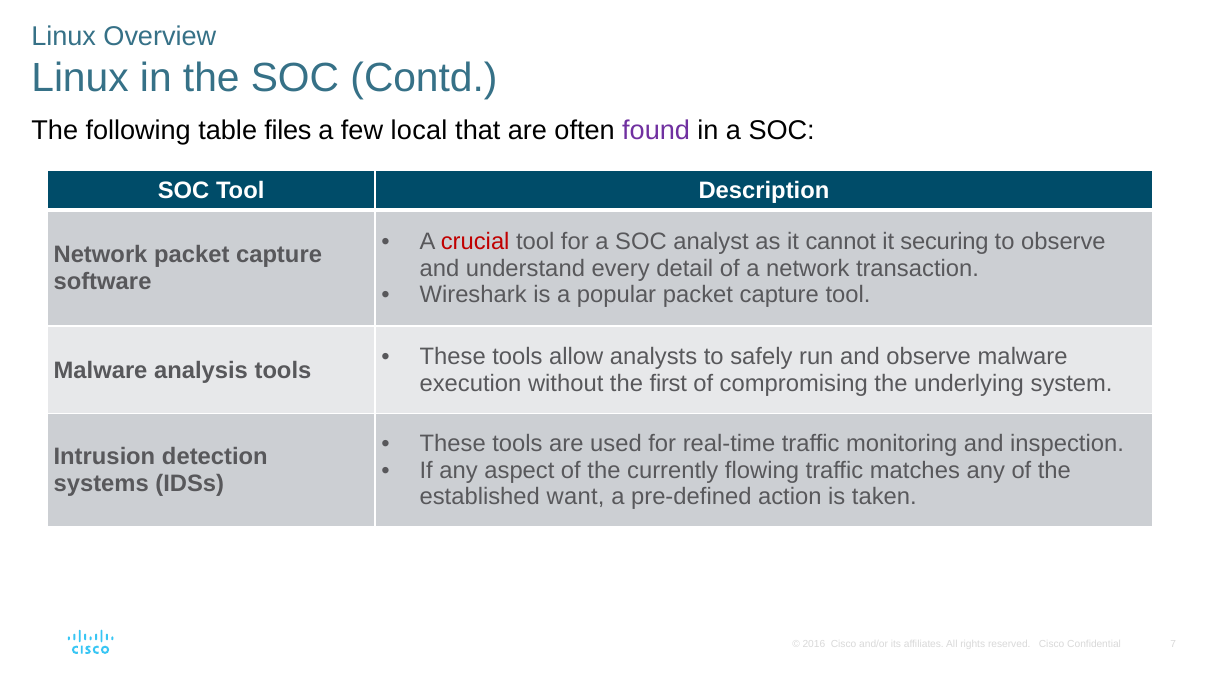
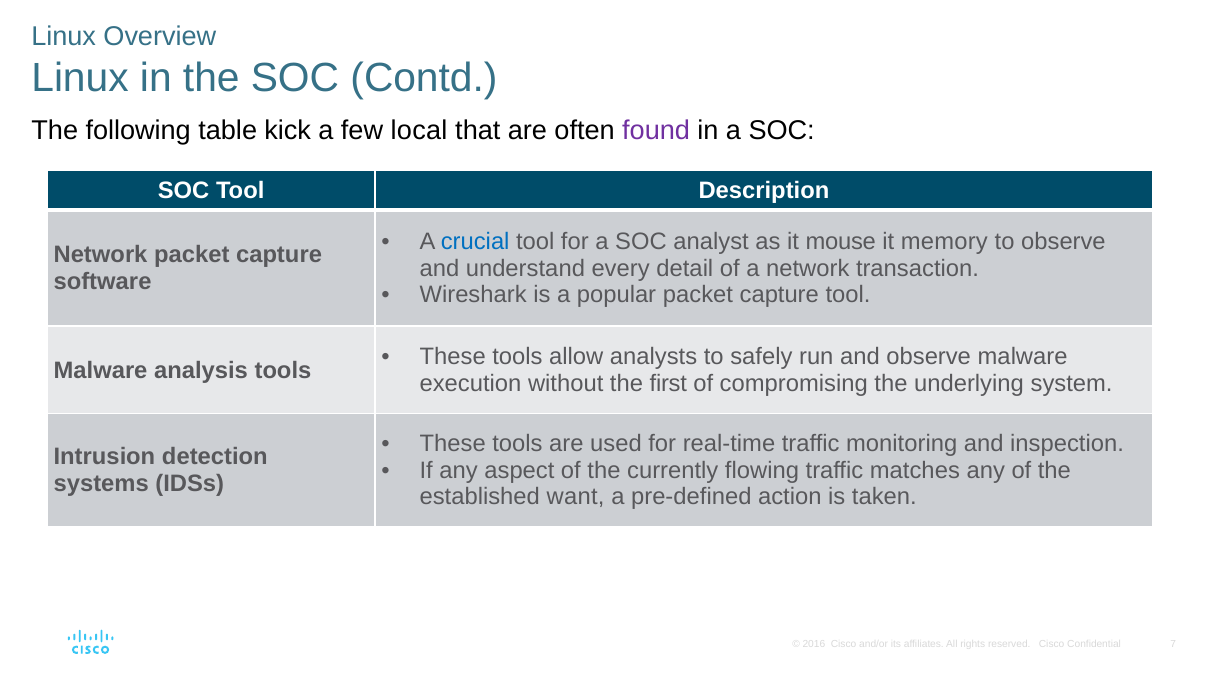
files: files -> kick
crucial colour: red -> blue
cannot: cannot -> mouse
securing: securing -> memory
